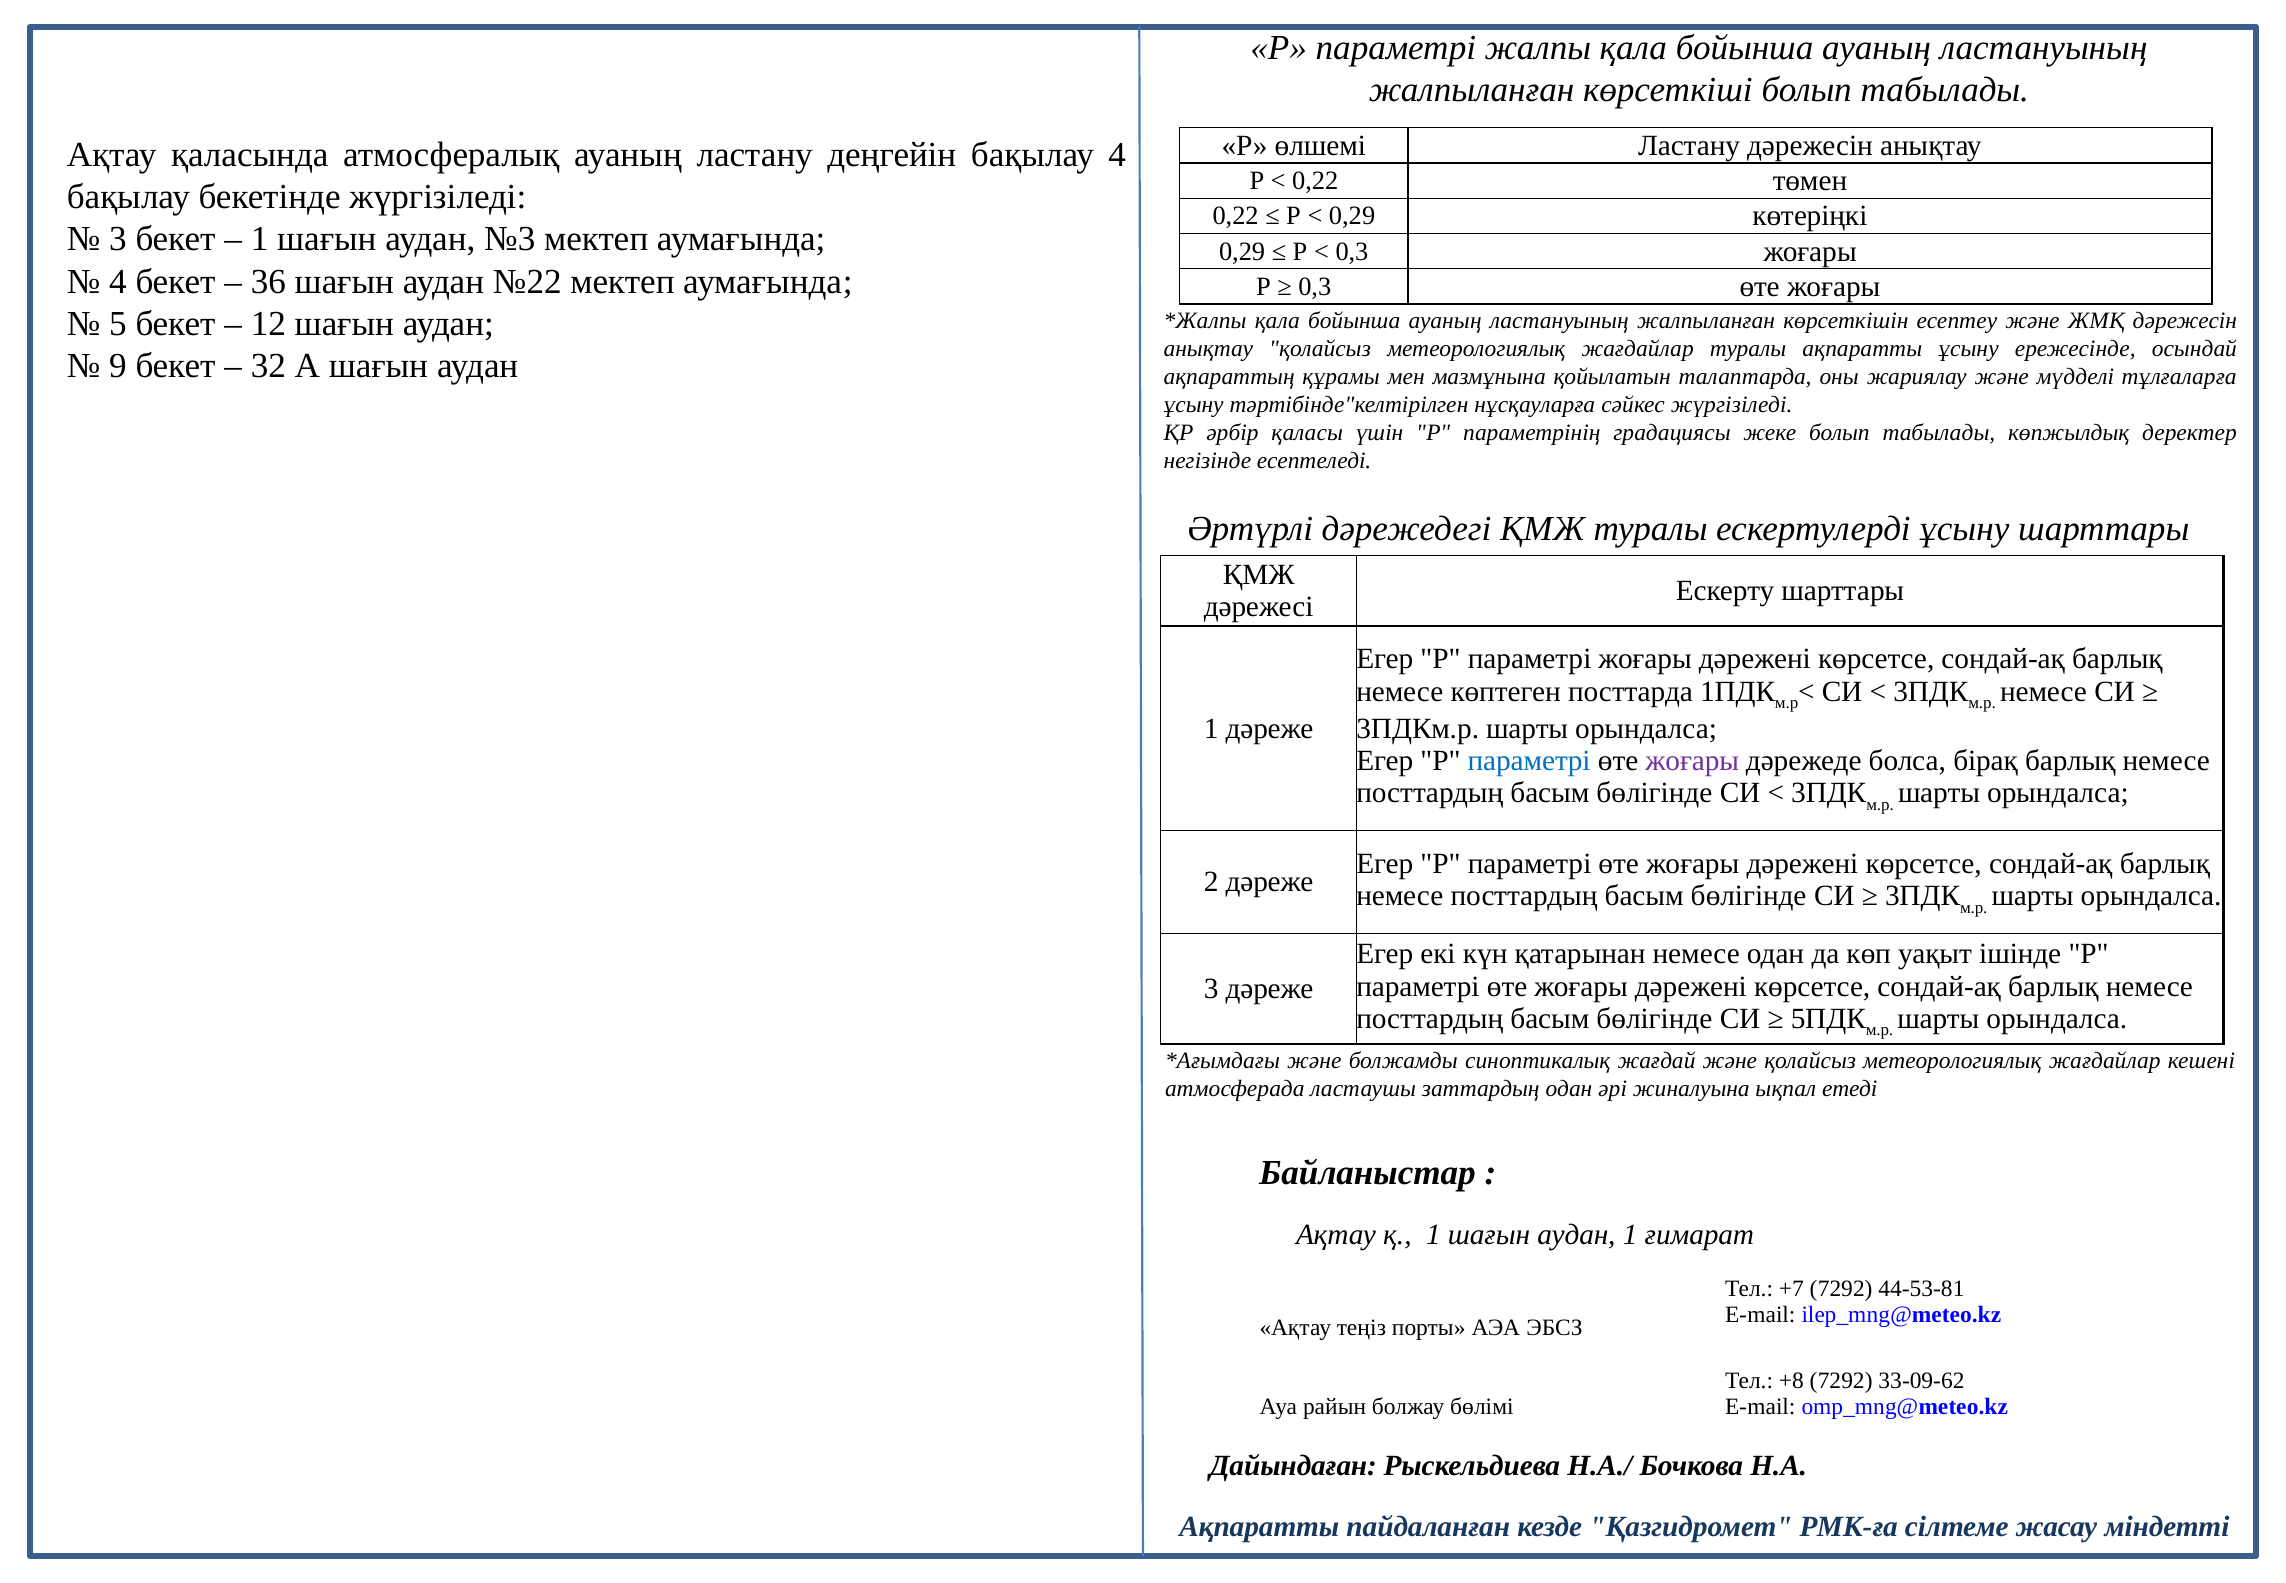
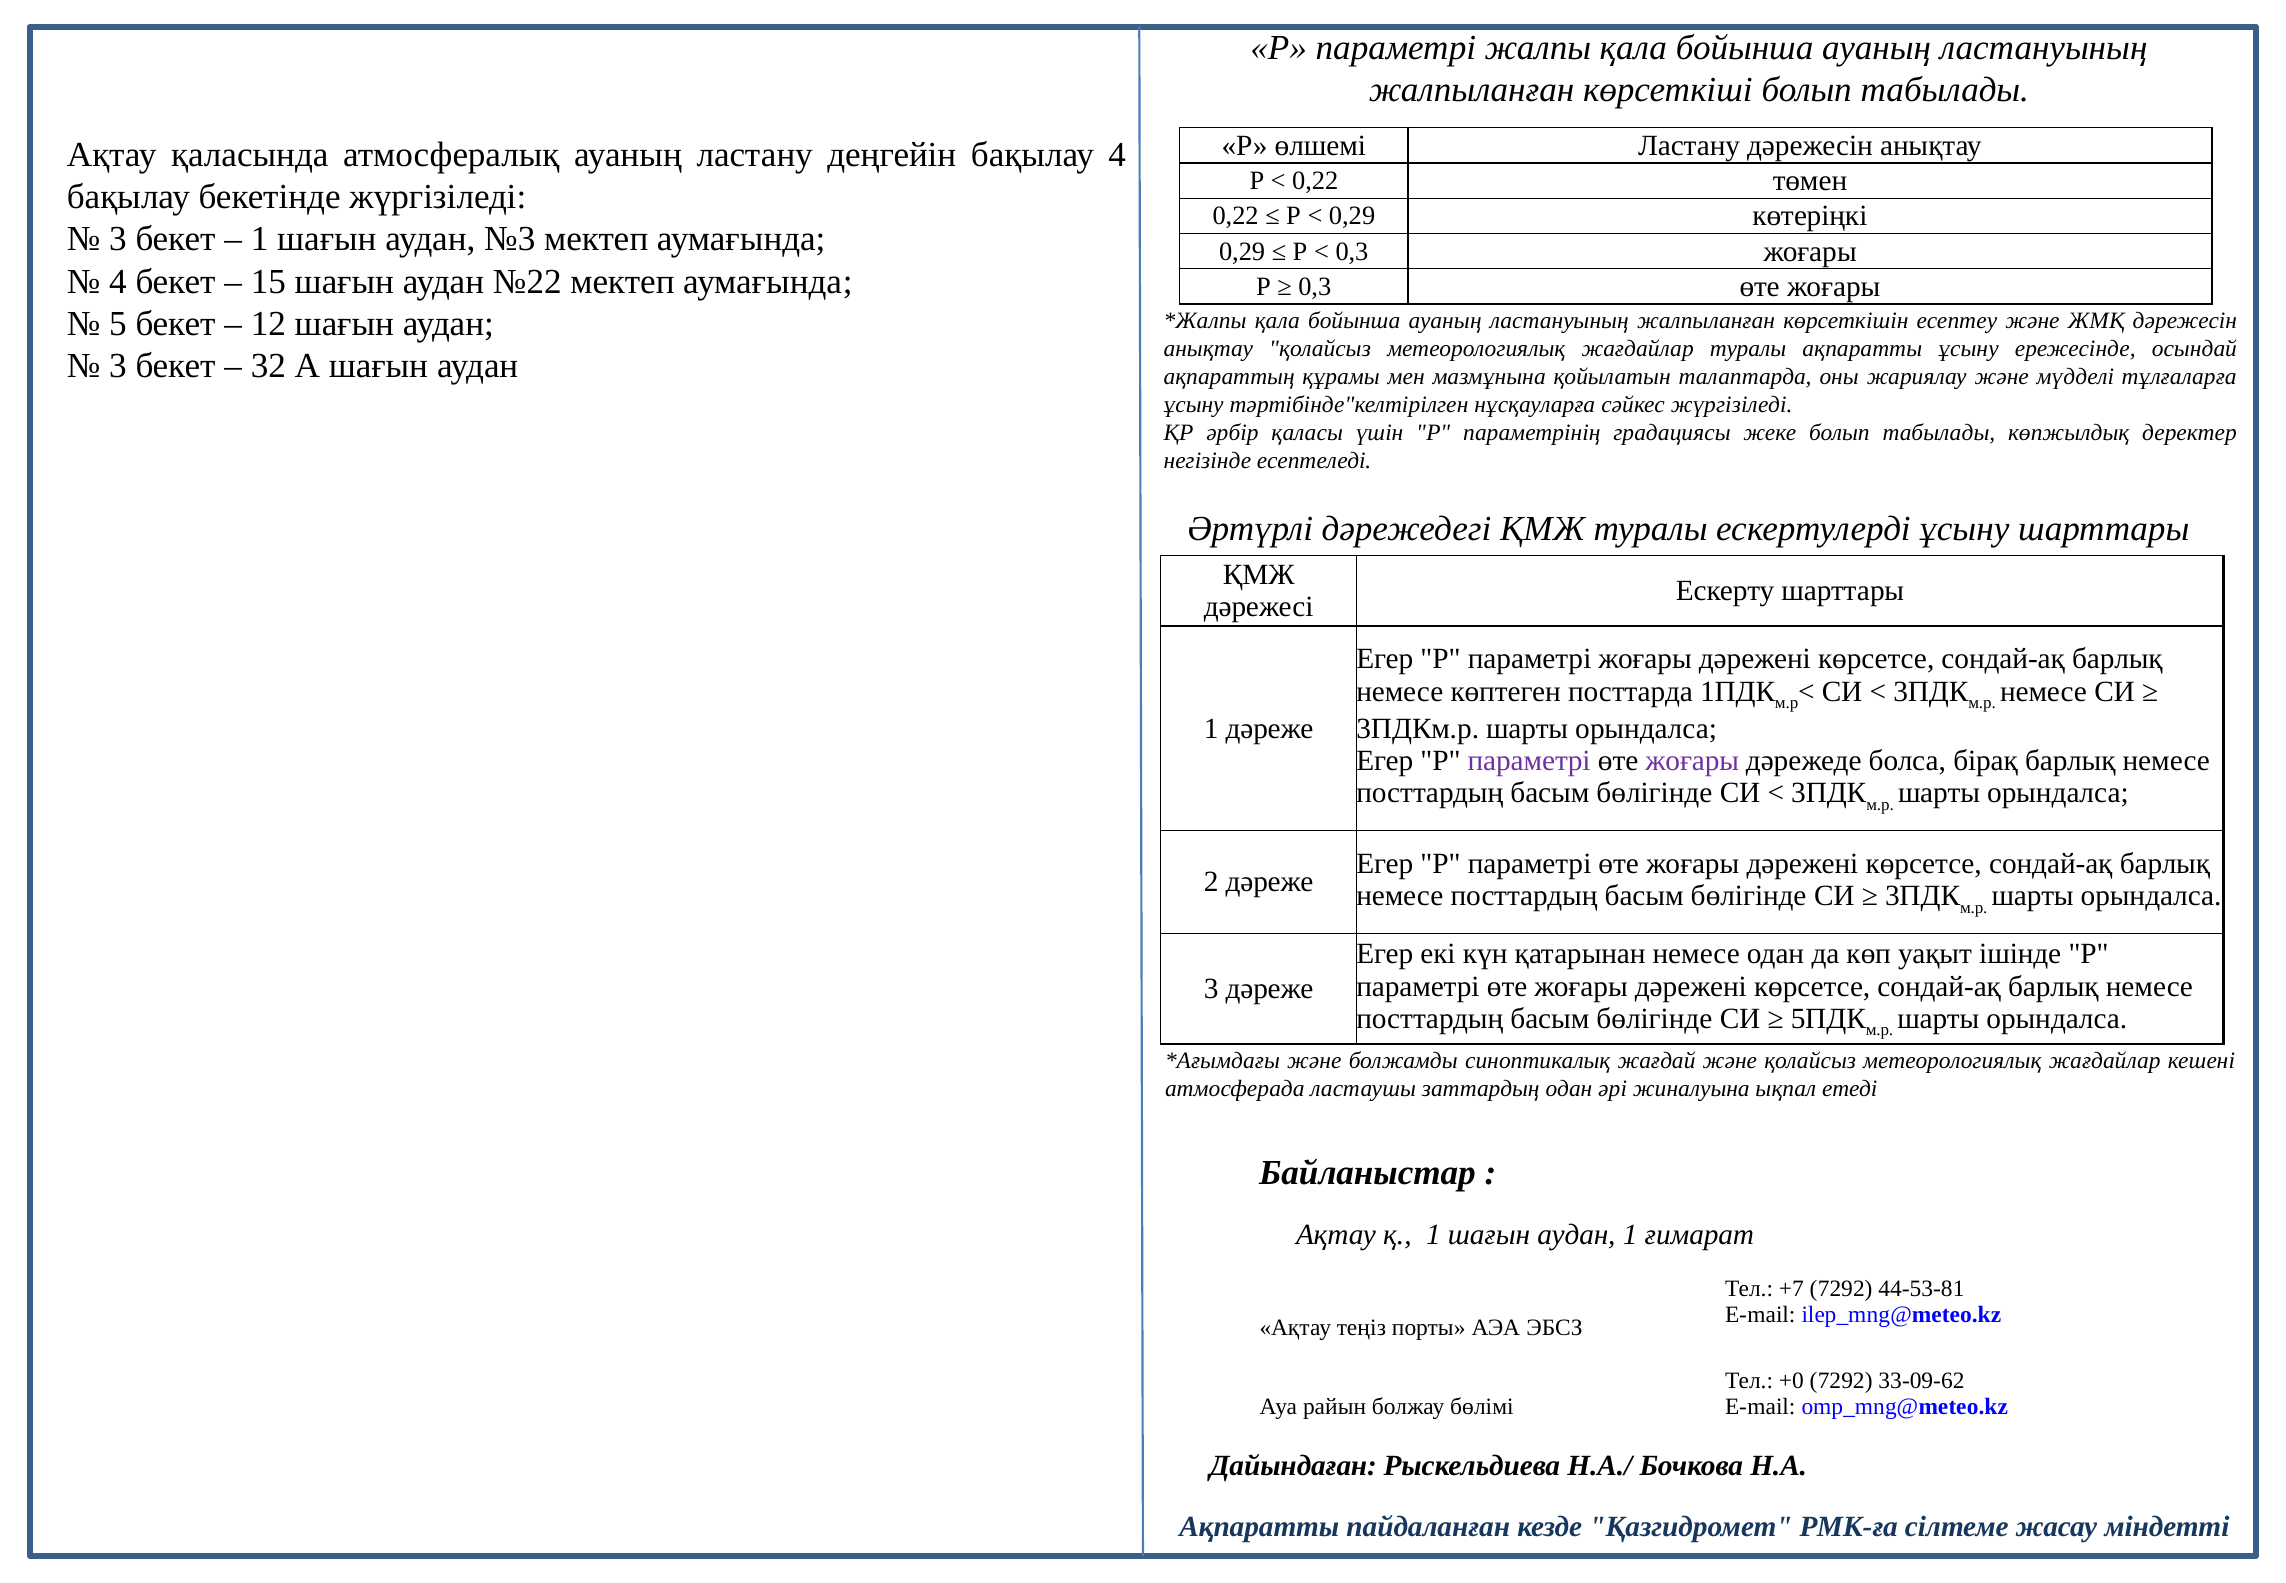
36: 36 -> 15
9 at (118, 366): 9 -> 3
параметрі at (1529, 761) colour: blue -> purple
+8: +8 -> +0
